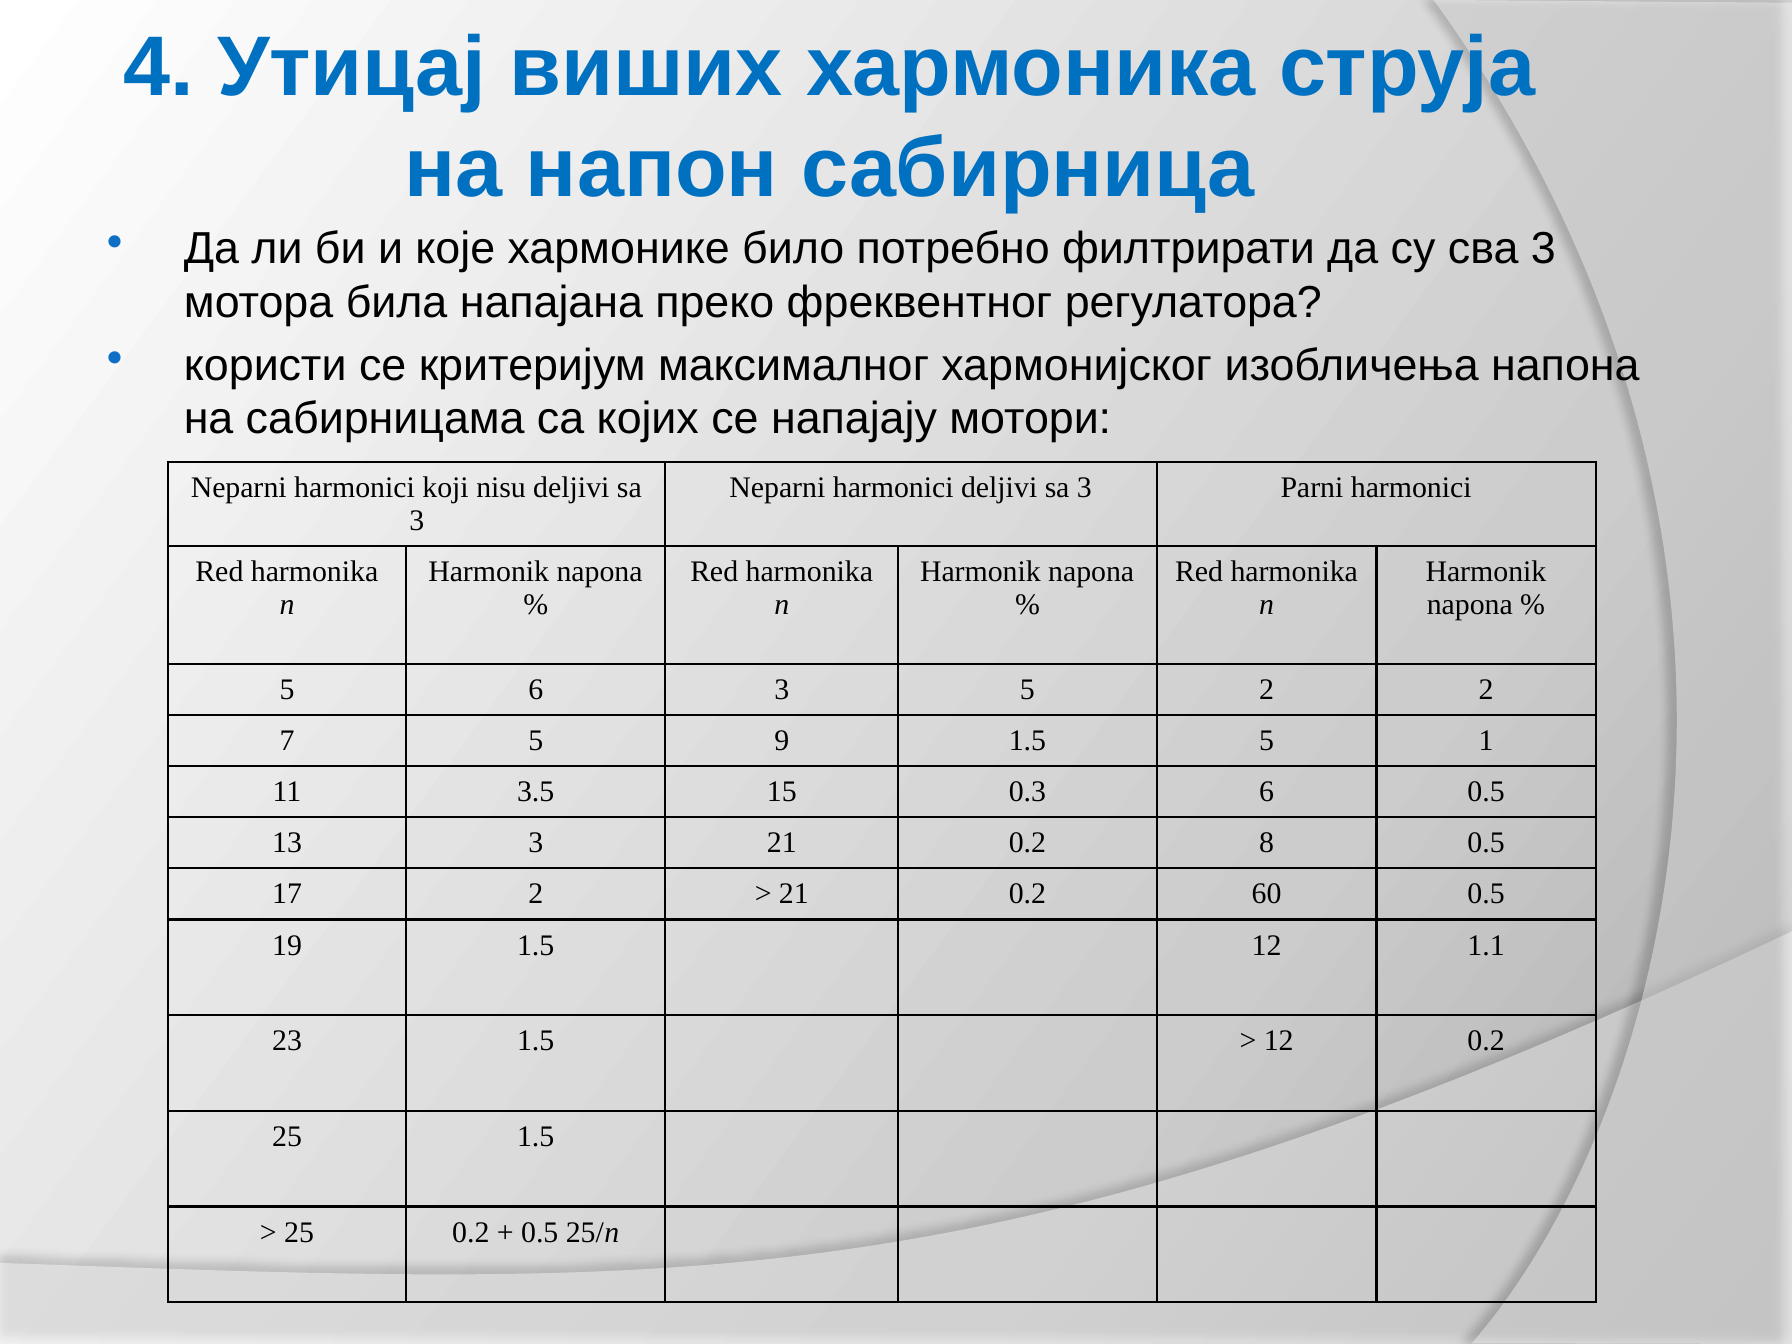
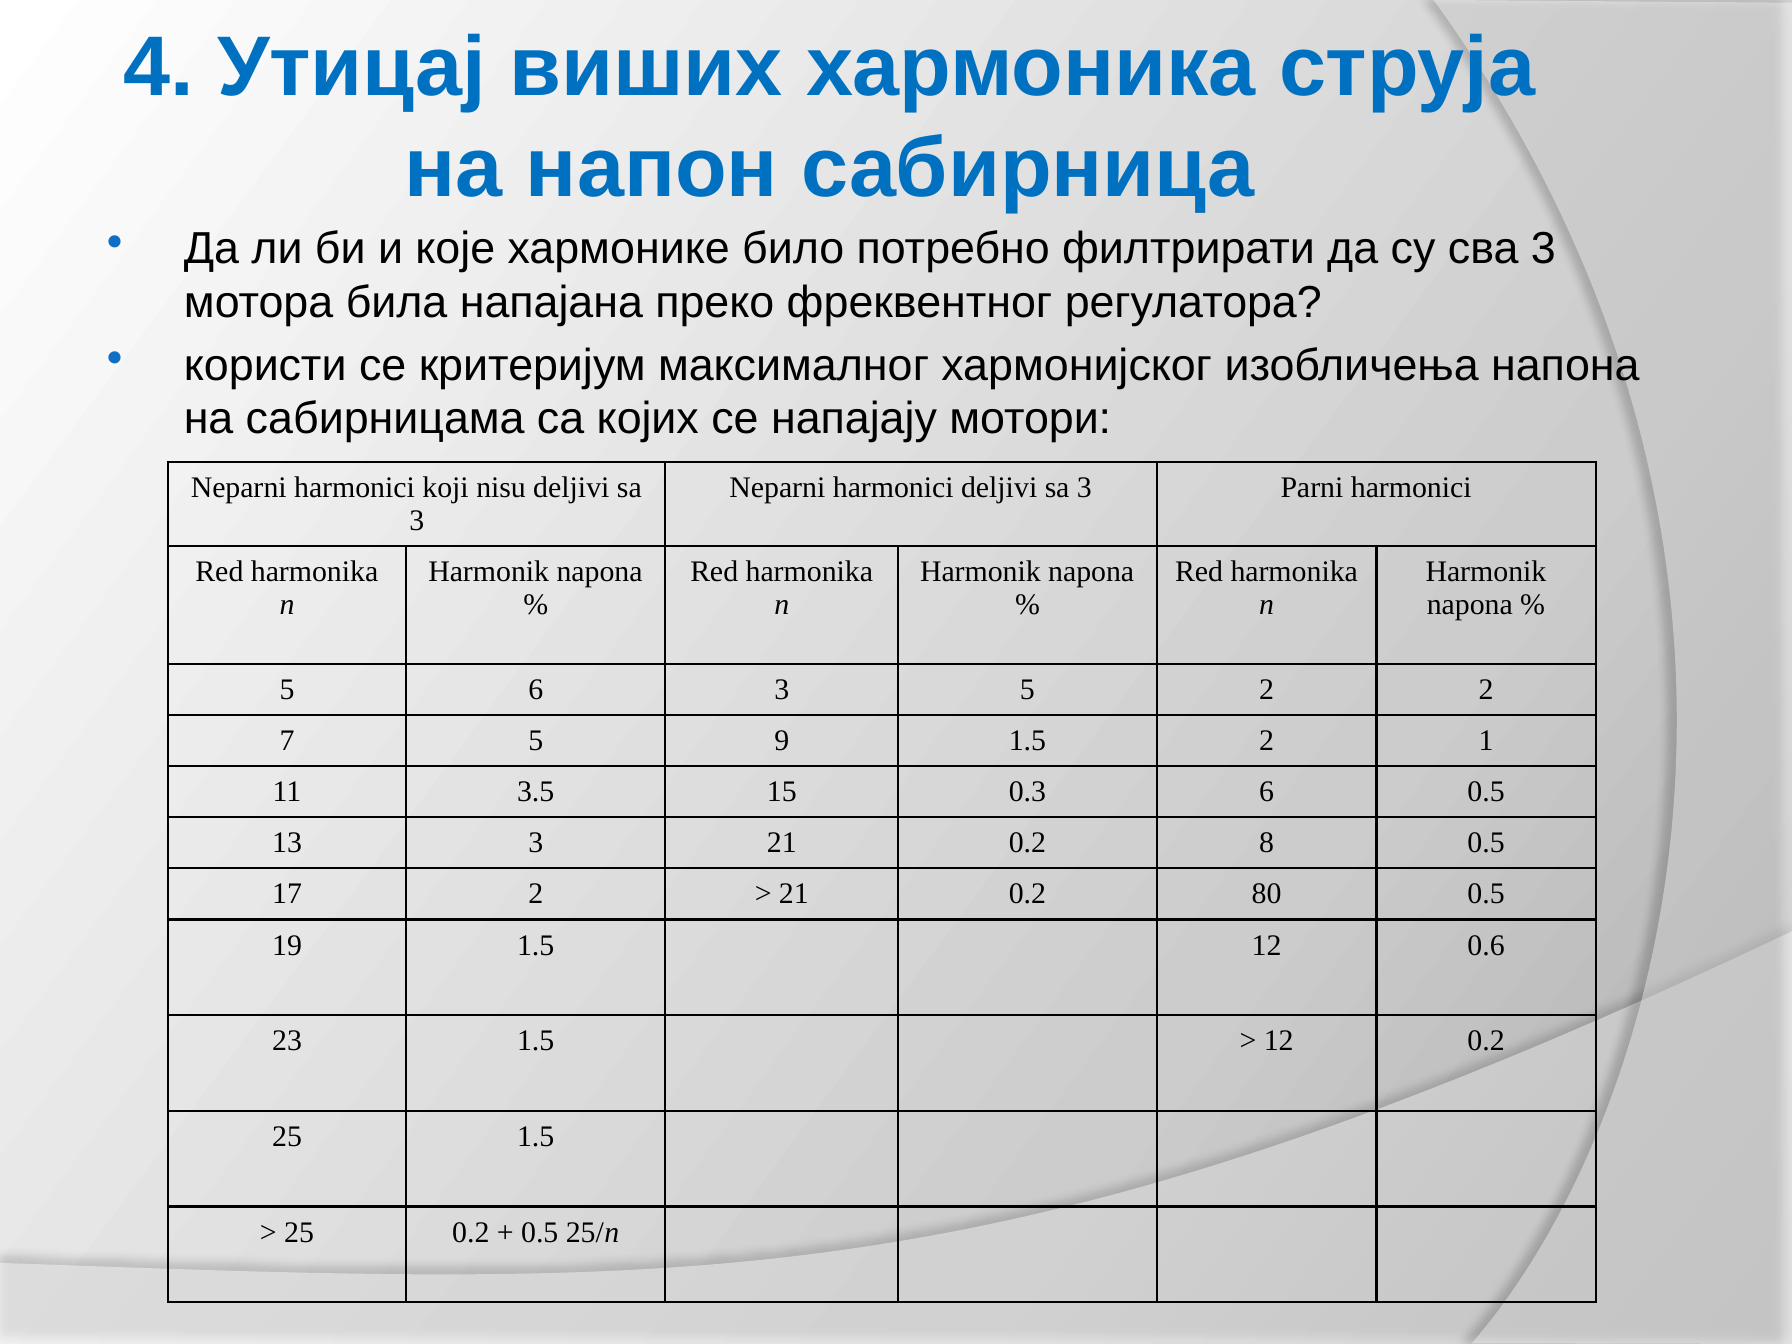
1.5 5: 5 -> 2
60: 60 -> 80
1.1: 1.1 -> 0.6
